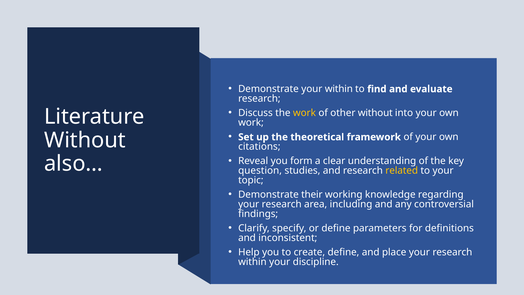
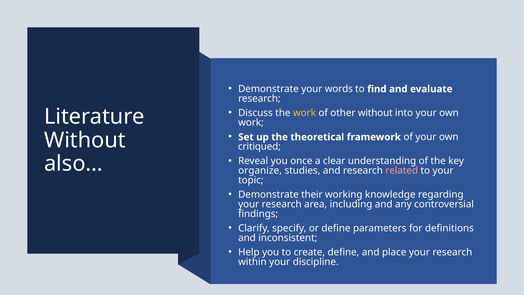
your within: within -> words
citations: citations -> critiqued
form: form -> once
question: question -> organize
related colour: yellow -> pink
